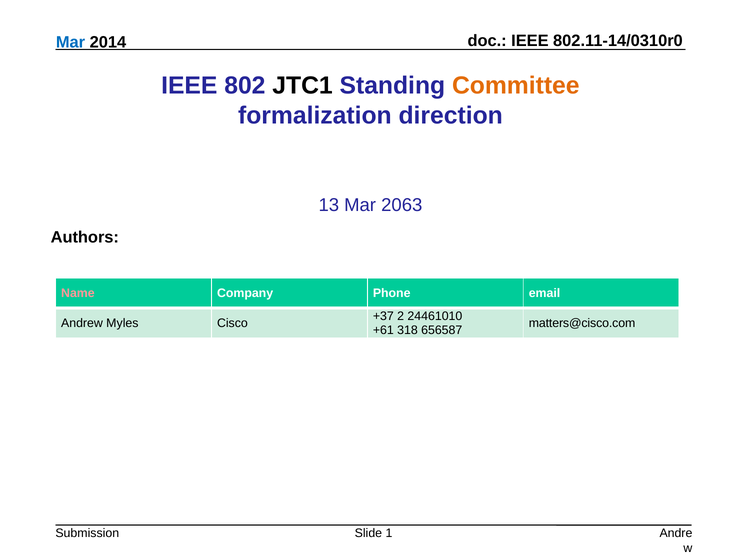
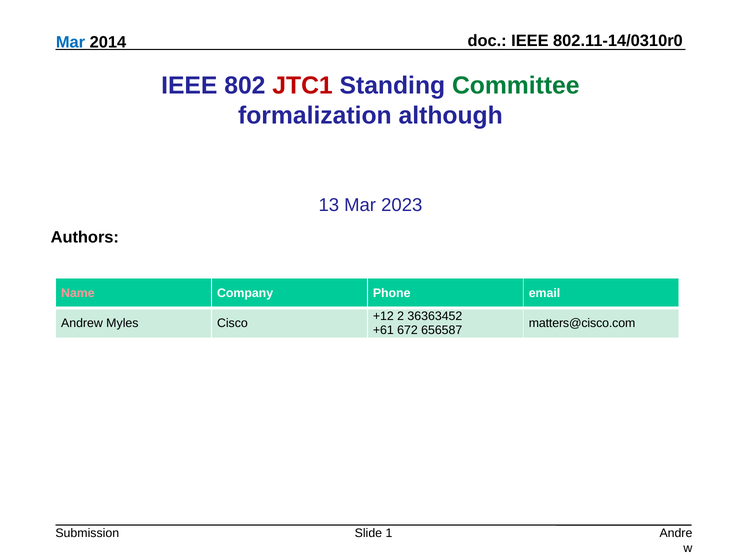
JTC1 colour: black -> red
Committee colour: orange -> green
direction: direction -> although
2063: 2063 -> 2023
+37: +37 -> +12
24461010: 24461010 -> 36363452
318: 318 -> 672
